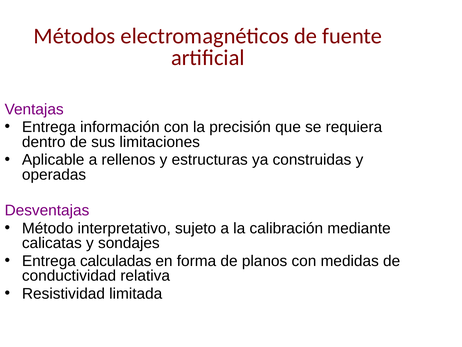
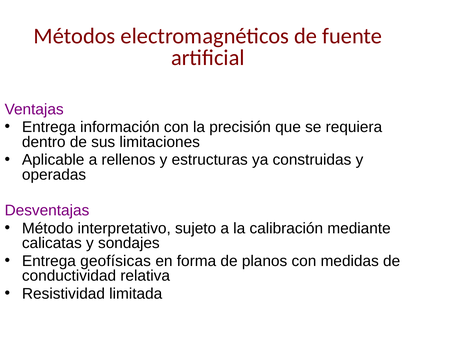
calculadas: calculadas -> geofísicas
